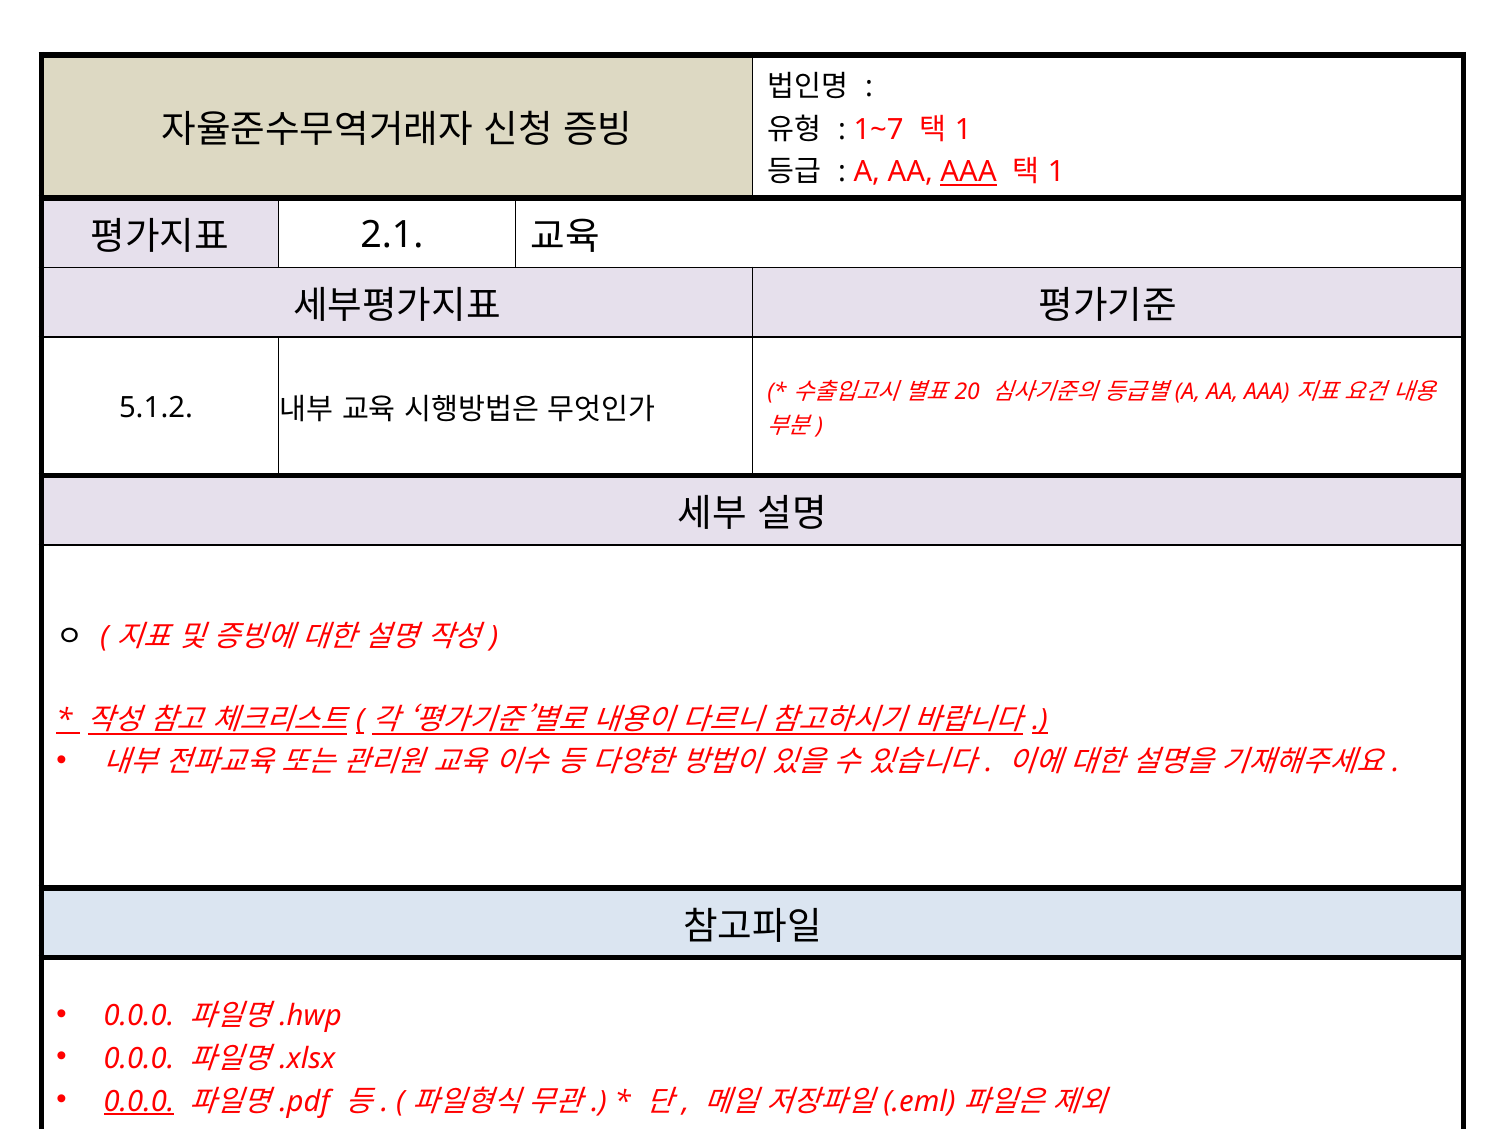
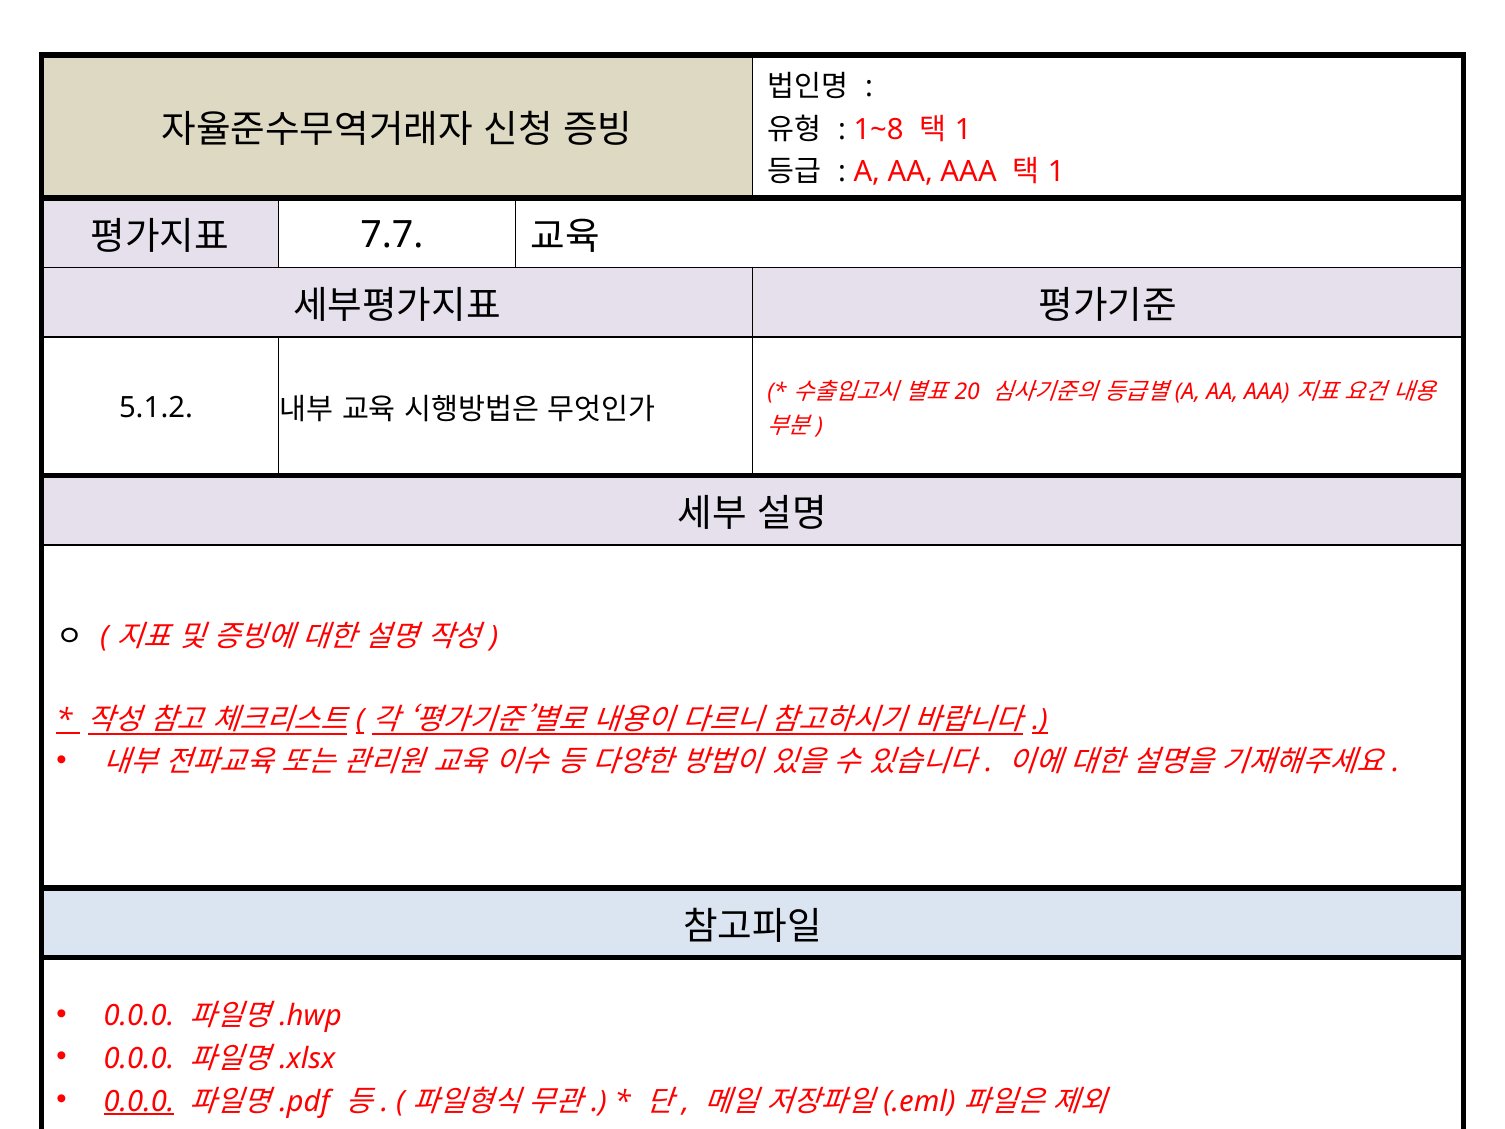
1~7: 1~7 -> 1~8
AAA underline: present -> none
2.1: 2.1 -> 7.7
